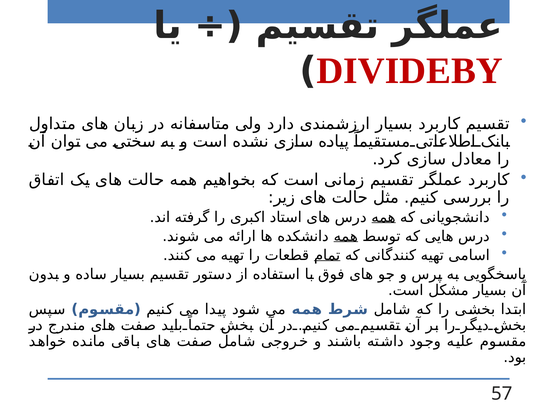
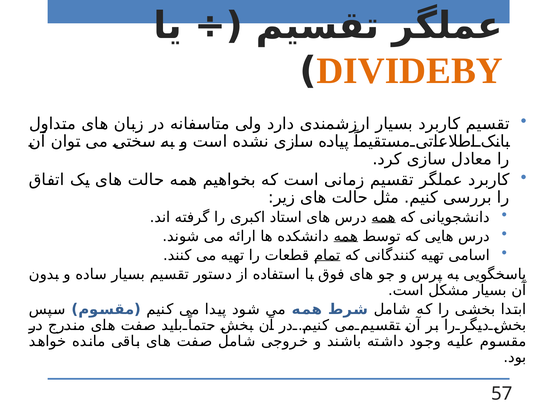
DIVIDEBY colour: red -> orange
